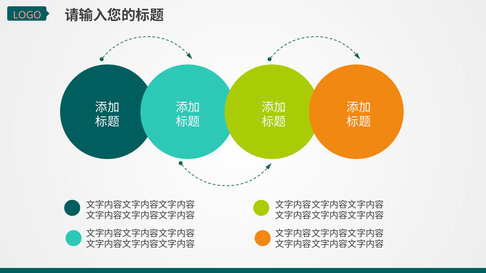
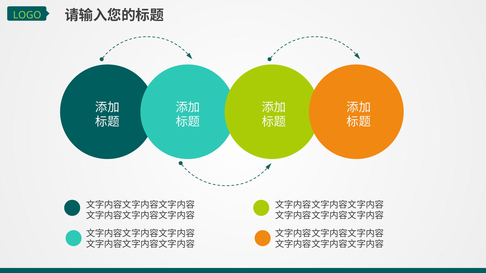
LOGO colour: pink -> light green
